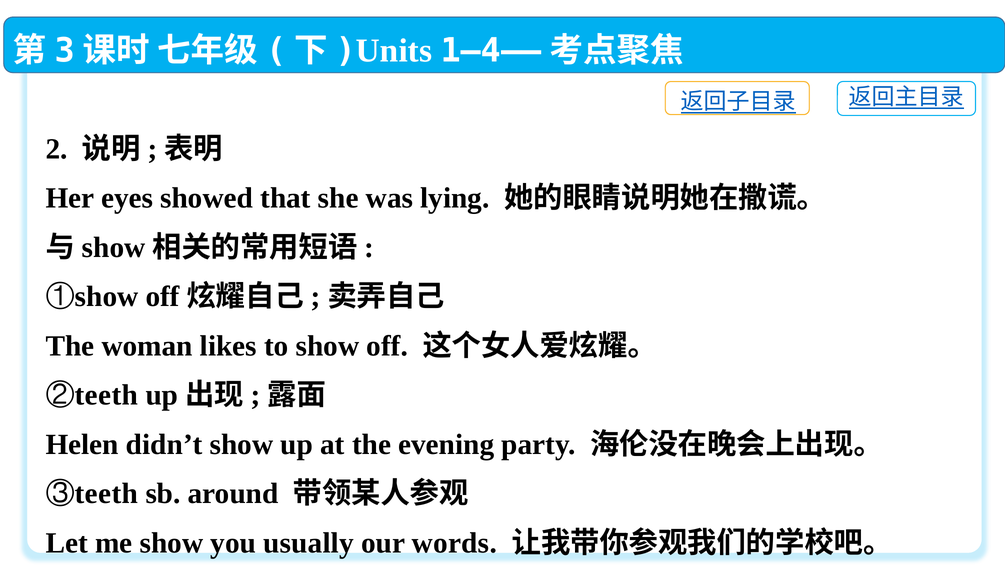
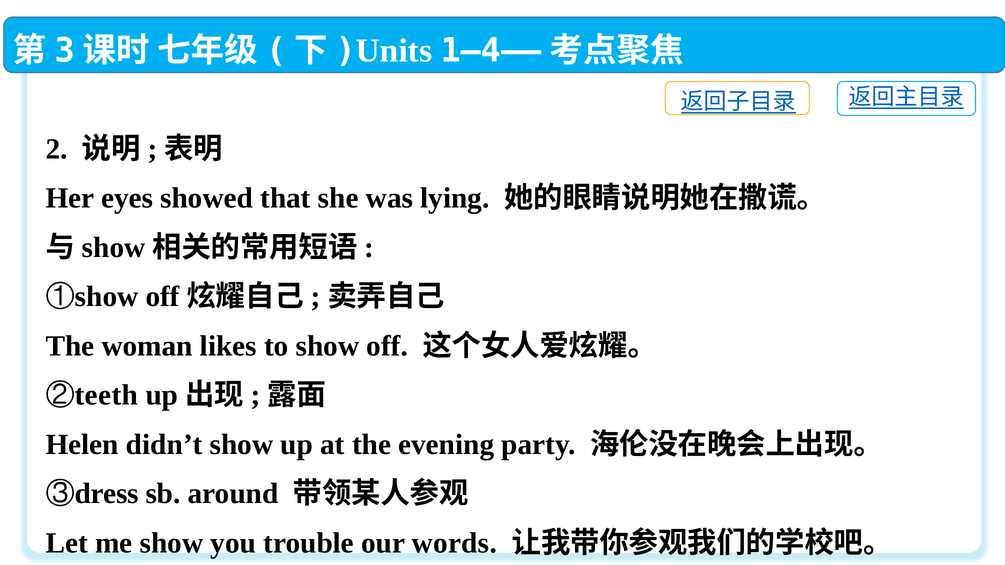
teeth at (106, 494): teeth -> dress
usually: usually -> trouble
